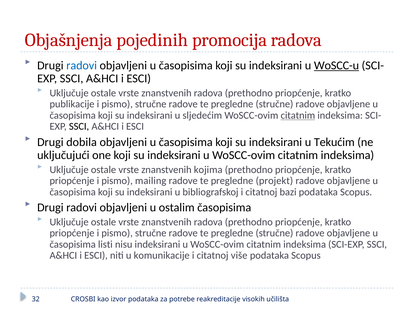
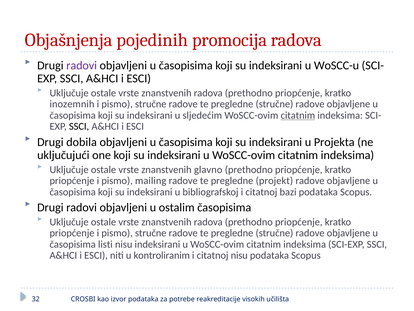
radovi at (82, 65) colour: blue -> purple
WoSCC-u underline: present -> none
publikacije: publikacije -> inozemnih
Tekućim: Tekućim -> Projekta
kojima: kojima -> glavno
komunikacije: komunikacije -> kontroliranim
citatnoj više: više -> nisu
